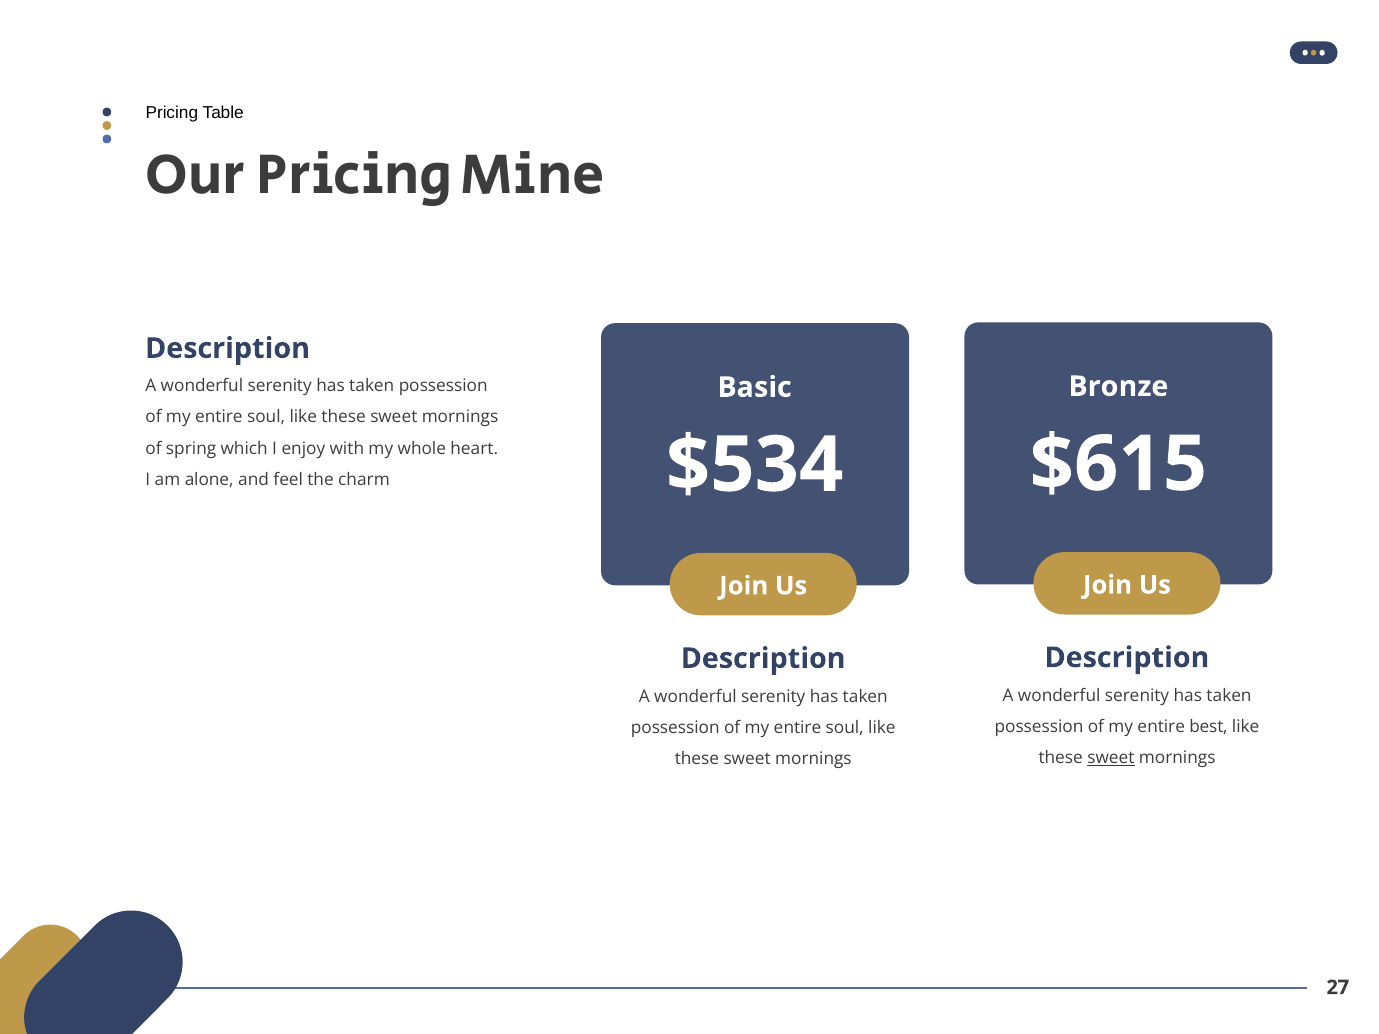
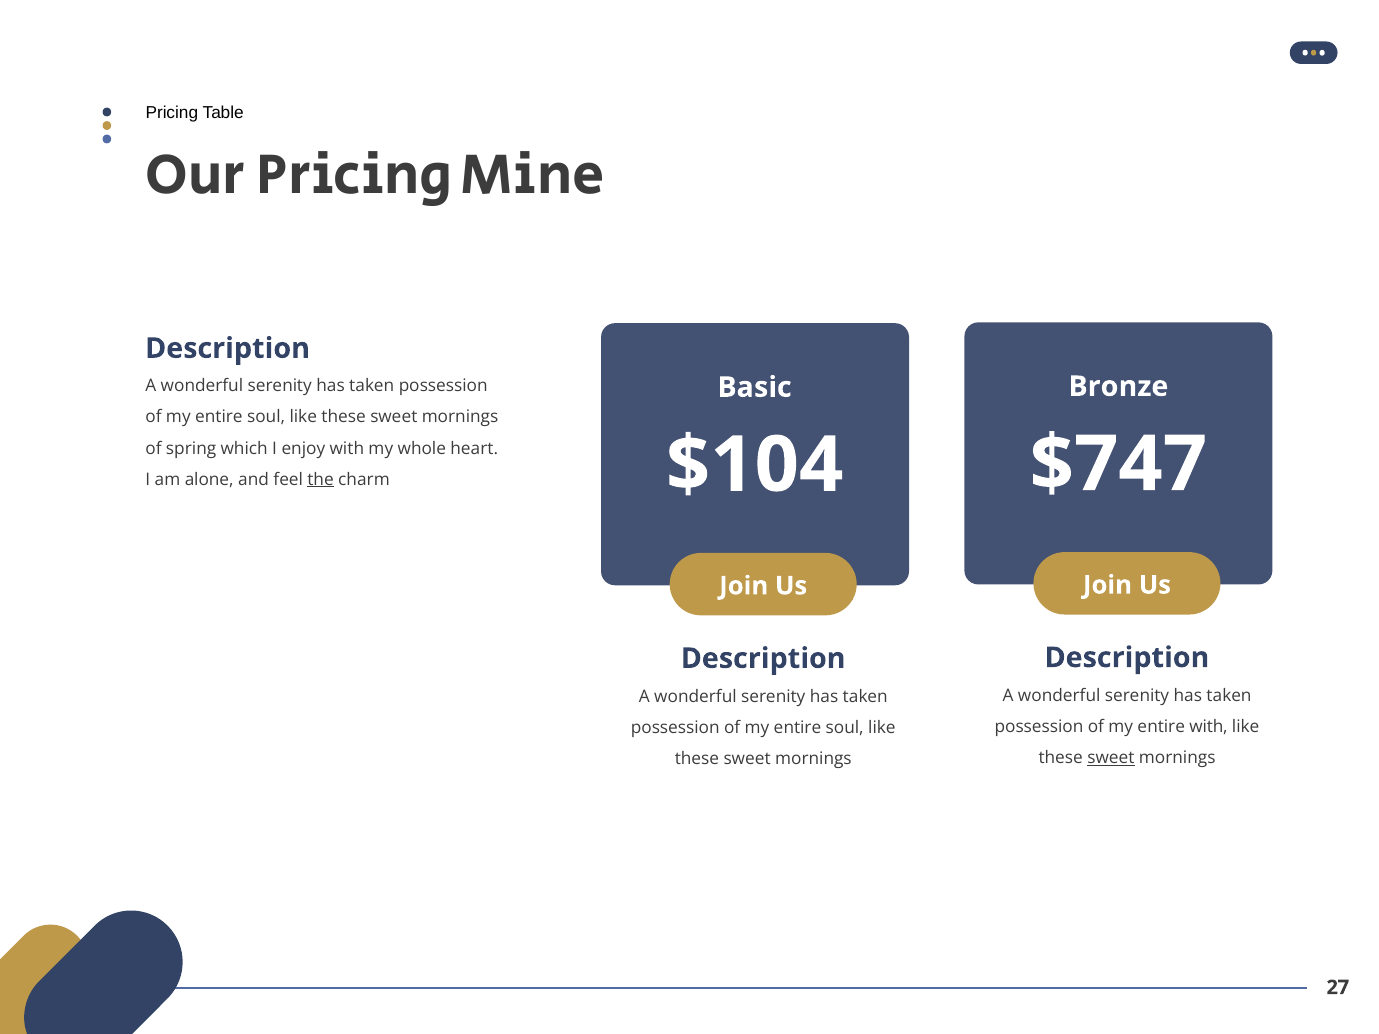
$615: $615 -> $747
$534: $534 -> $104
the underline: none -> present
entire best: best -> with
